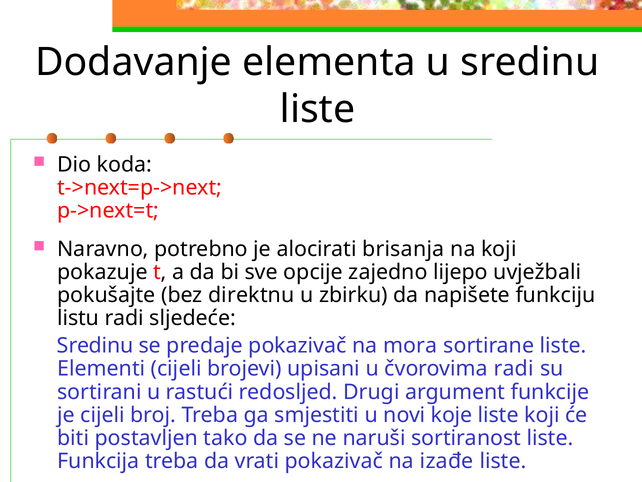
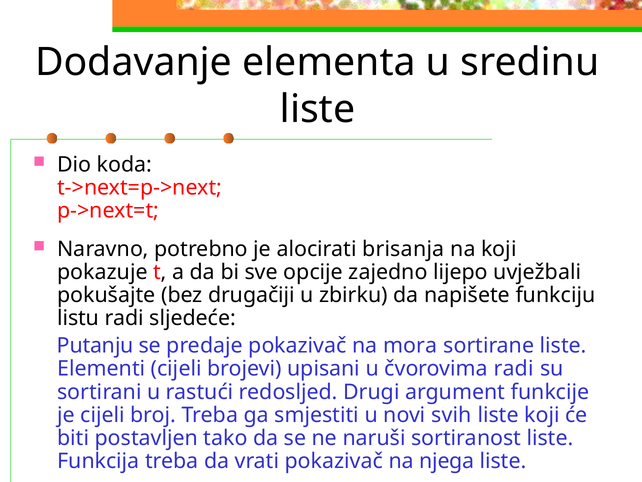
direktnu: direktnu -> drugačiji
Sredinu at (95, 345): Sredinu -> Putanju
koje: koje -> svih
izađe: izađe -> njega
